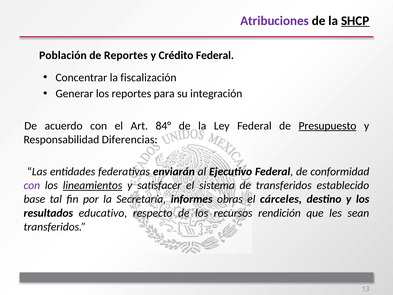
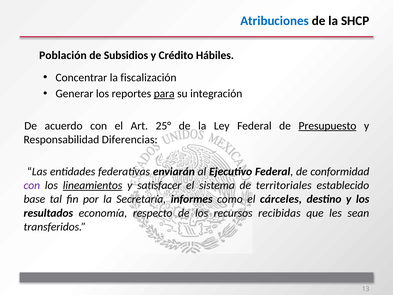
Atribuciones colour: purple -> blue
SHCP underline: present -> none
de Reportes: Reportes -> Subsidios
Crédito Federal: Federal -> Hábiles
para underline: none -> present
84°: 84° -> 25°
de transferidos: transferidos -> territoriales
obras: obras -> como
educativo: educativo -> economía
rendición: rendición -> recibidas
